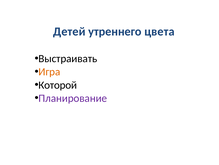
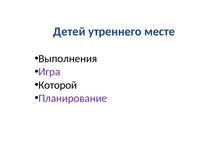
цвета: цвета -> месте
Выстраивать: Выстраивать -> Выполнения
Игра colour: orange -> purple
